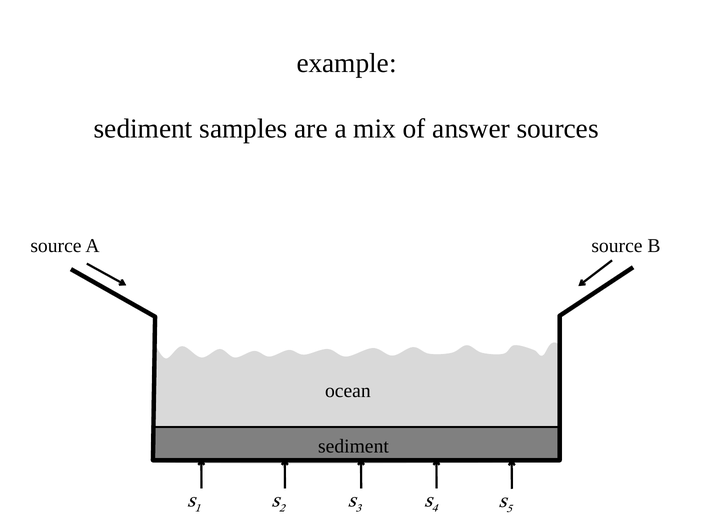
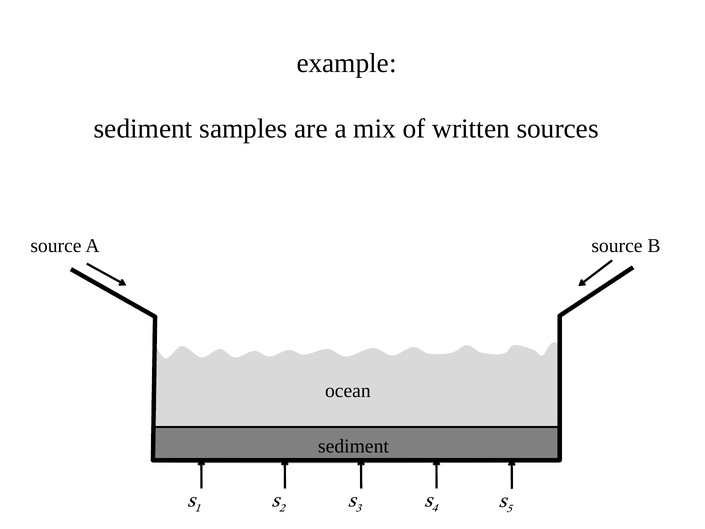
answer: answer -> written
